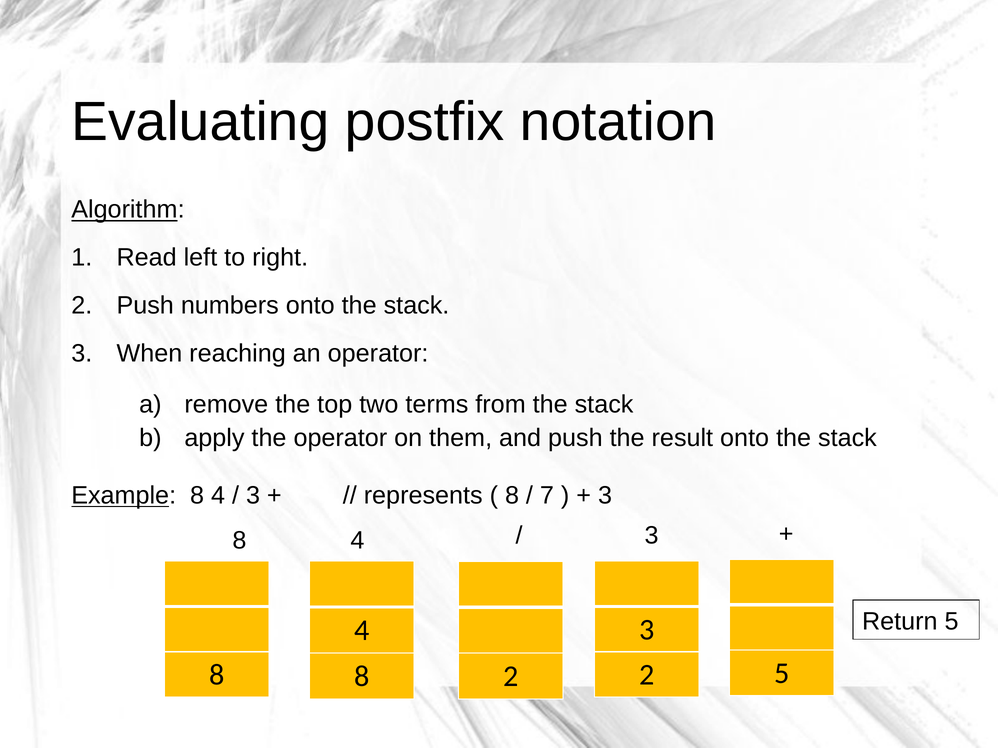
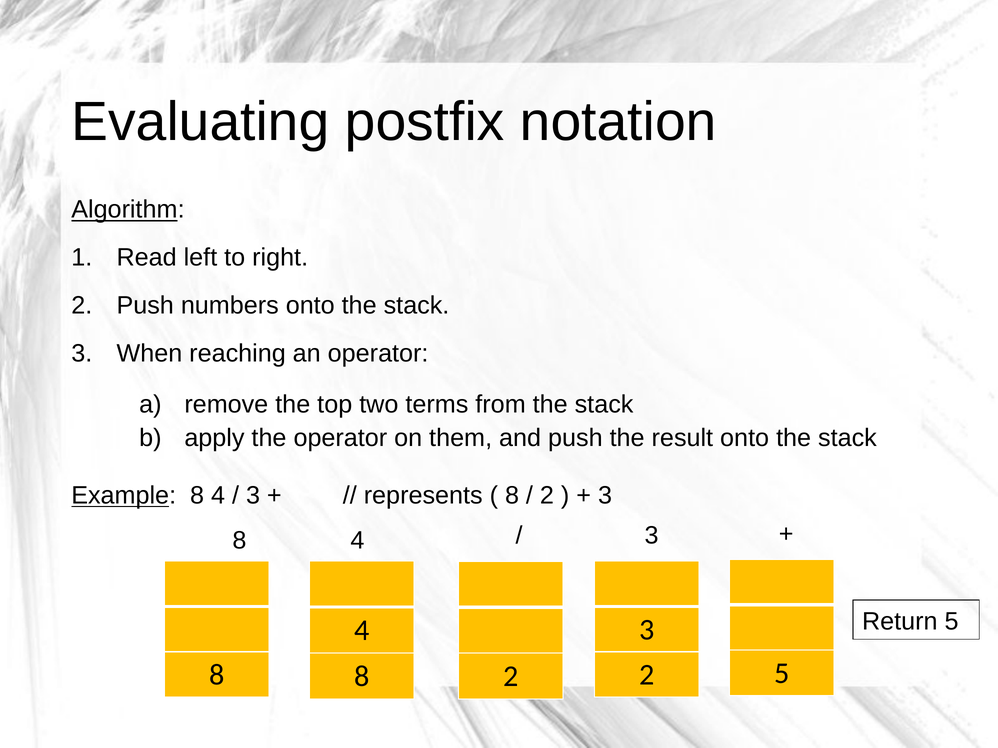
7 at (547, 496): 7 -> 2
